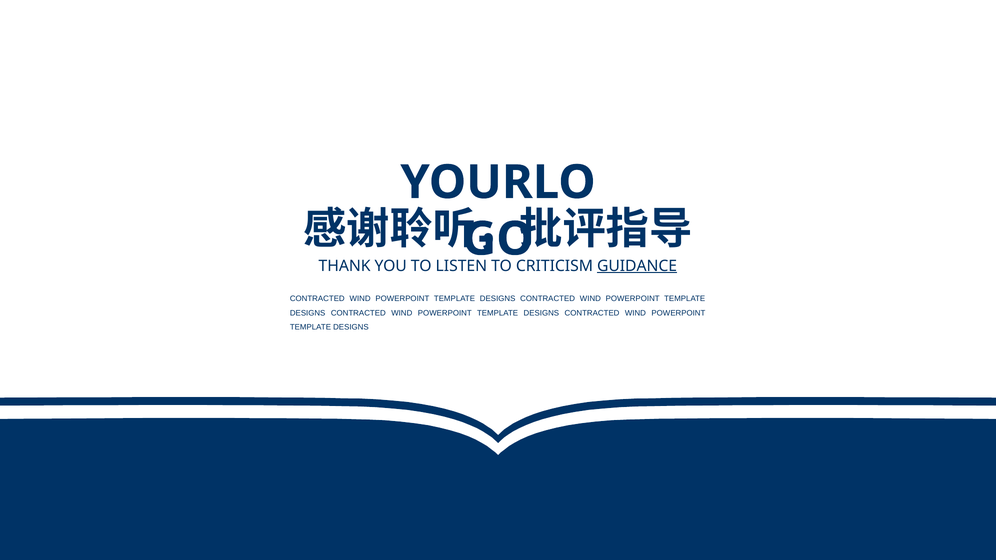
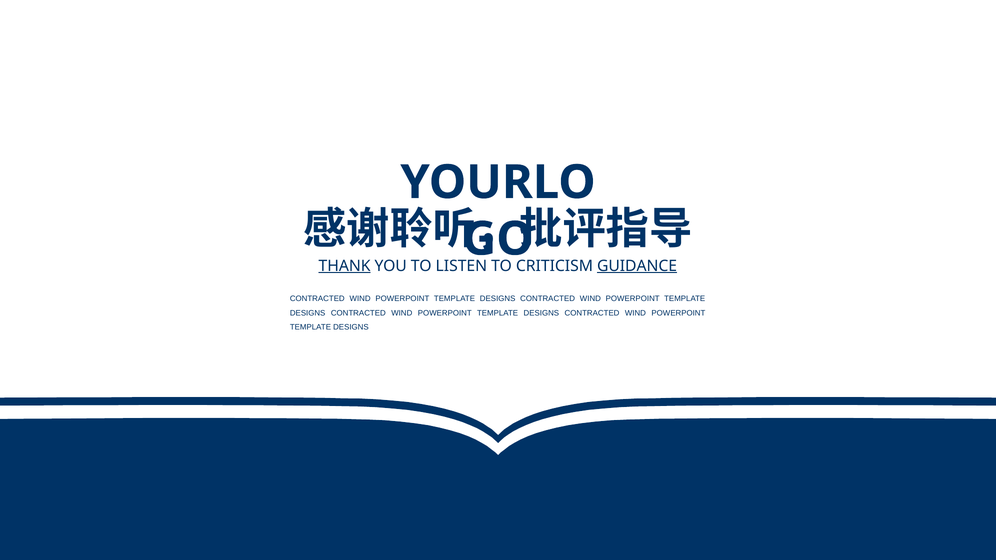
THANK underline: none -> present
